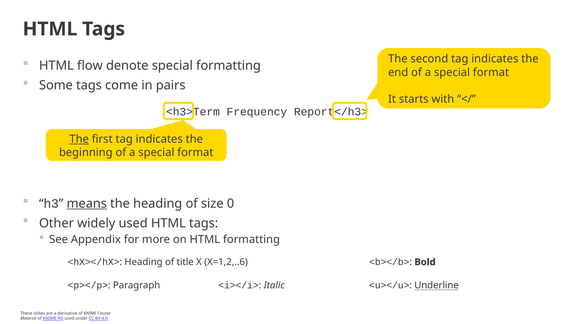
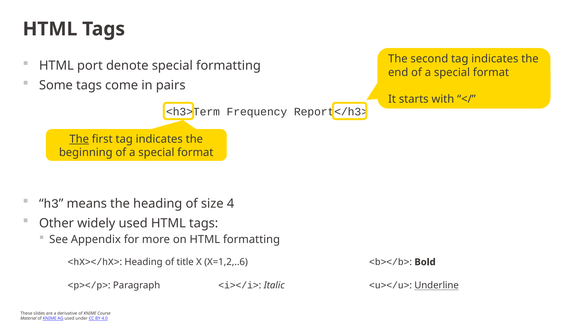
flow: flow -> port
means underline: present -> none
0: 0 -> 4
